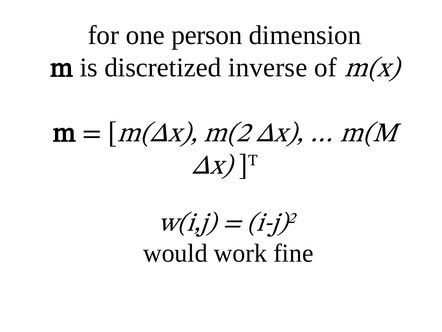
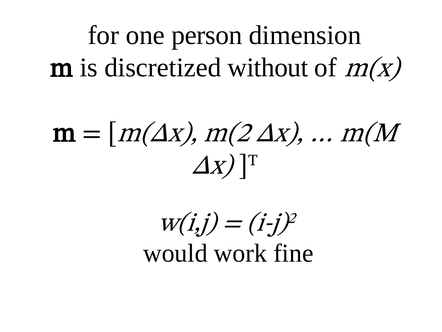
inverse: inverse -> without
